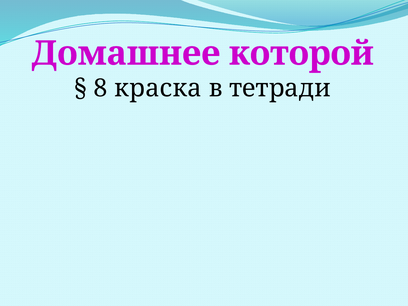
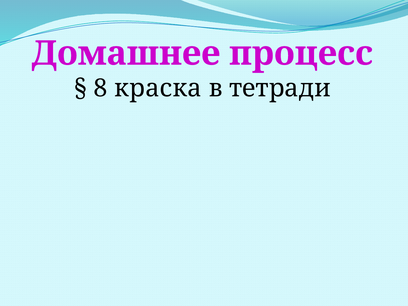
которой: которой -> процесс
